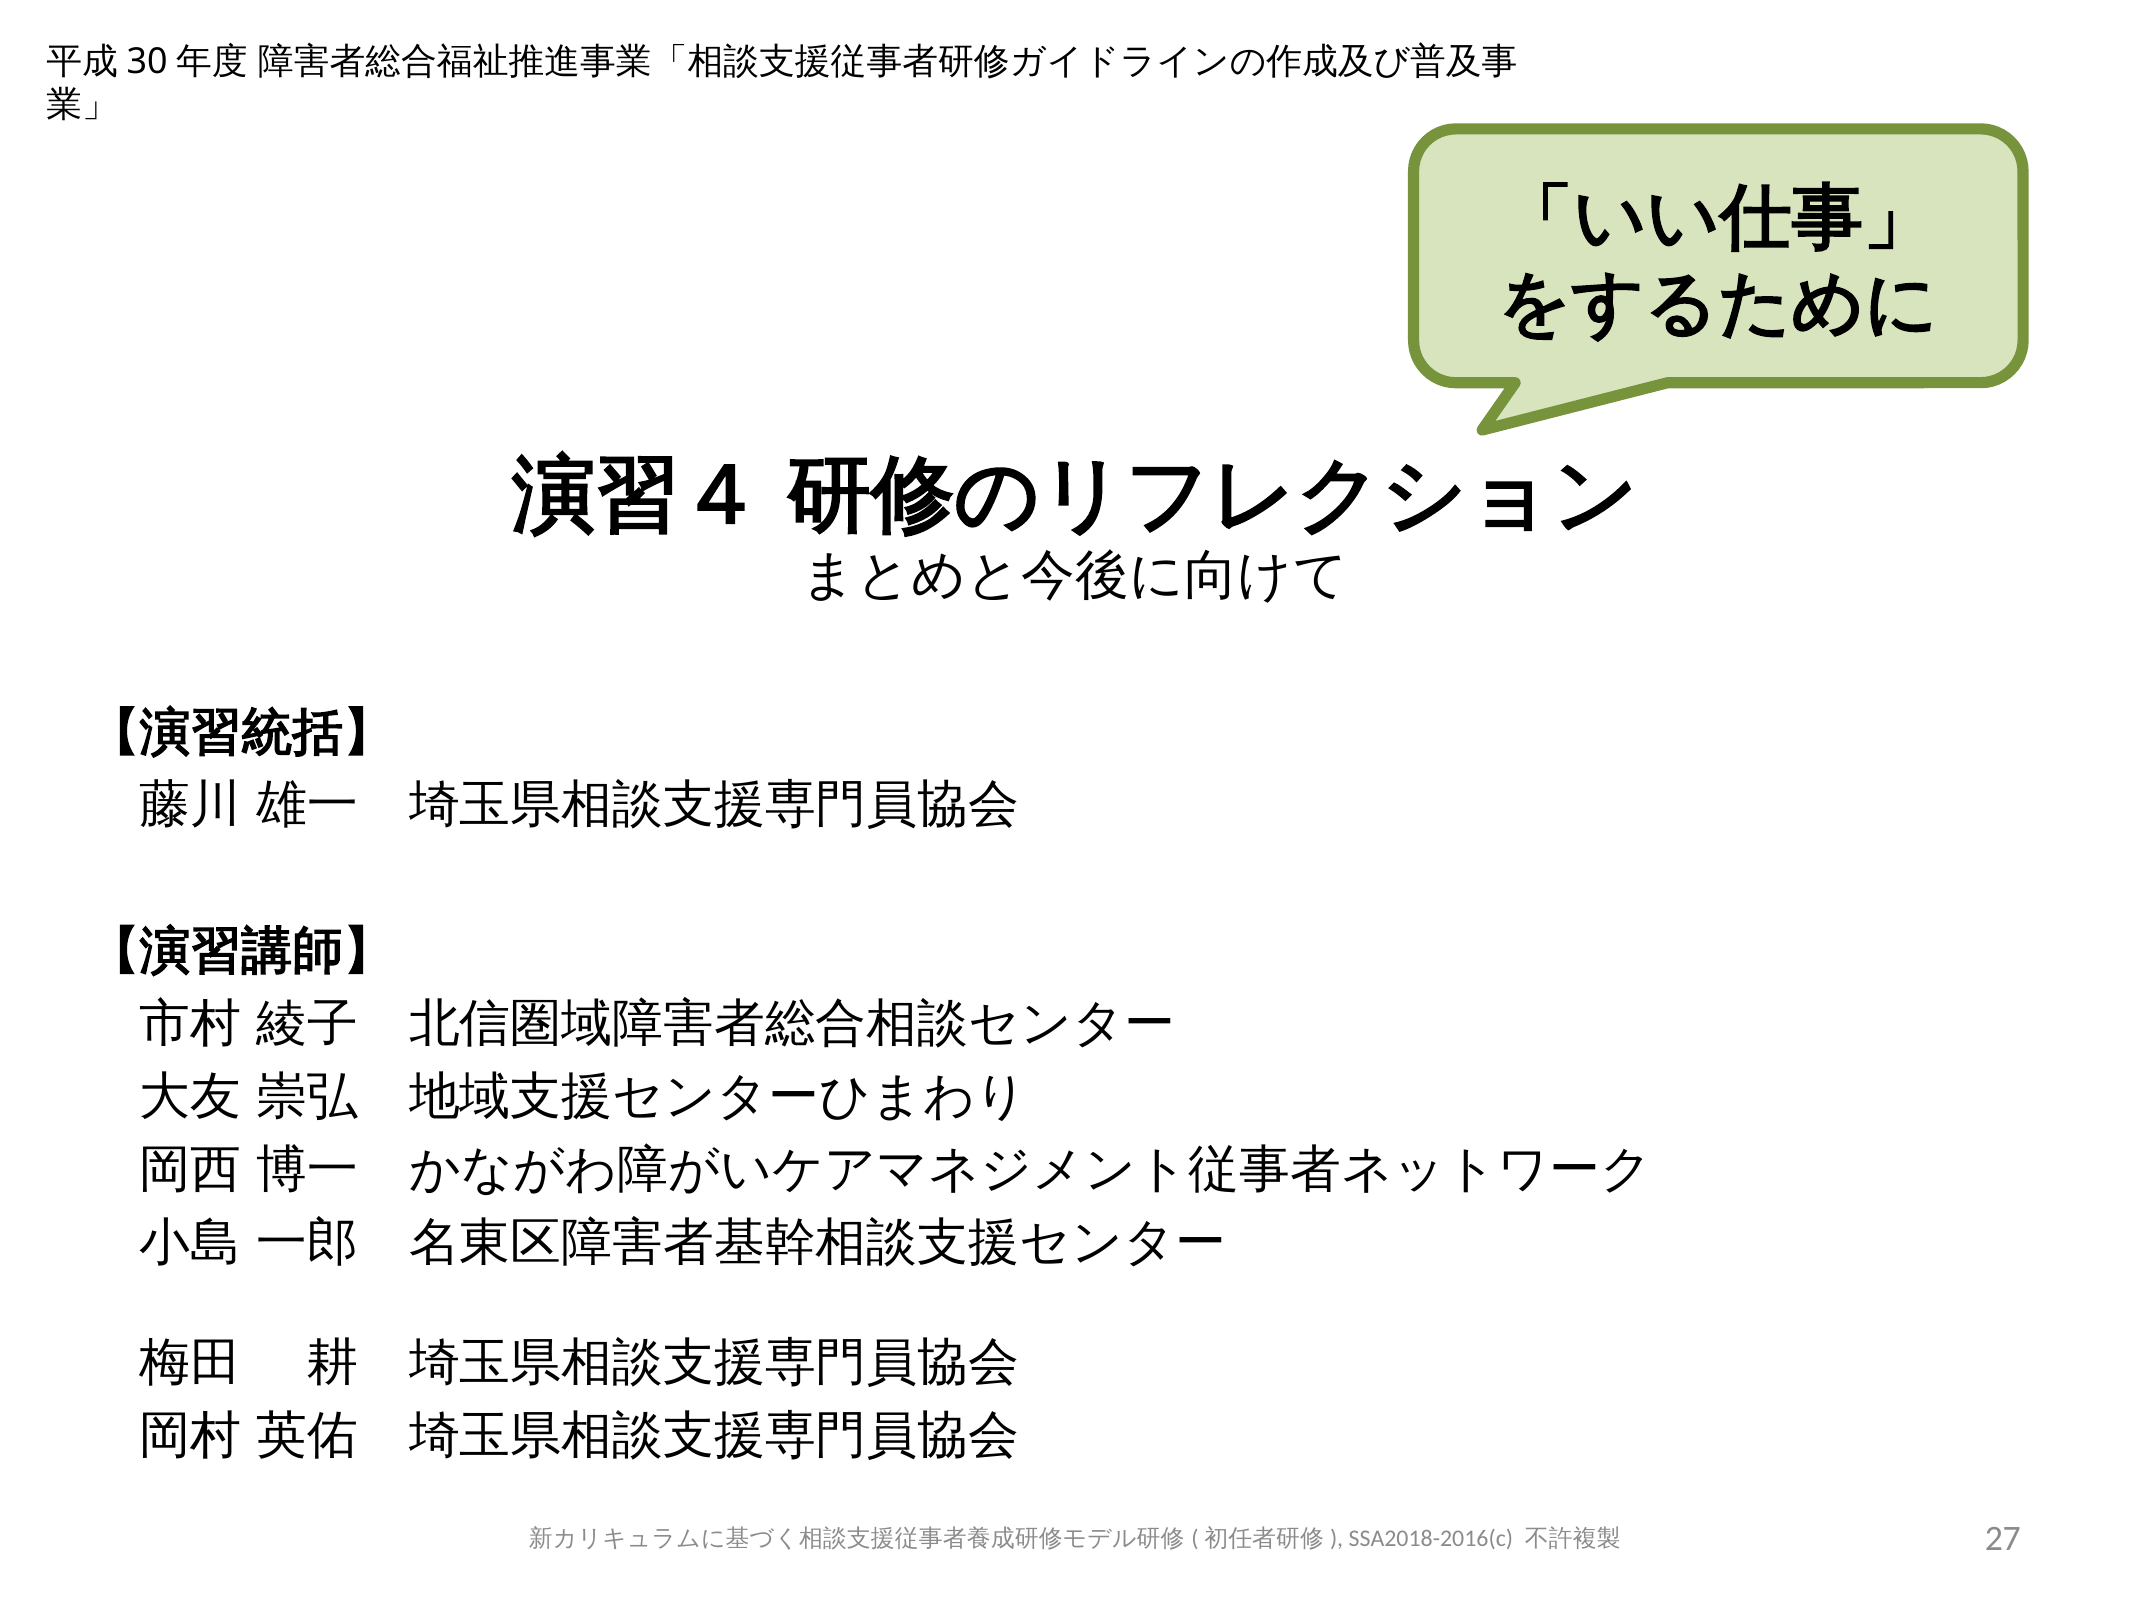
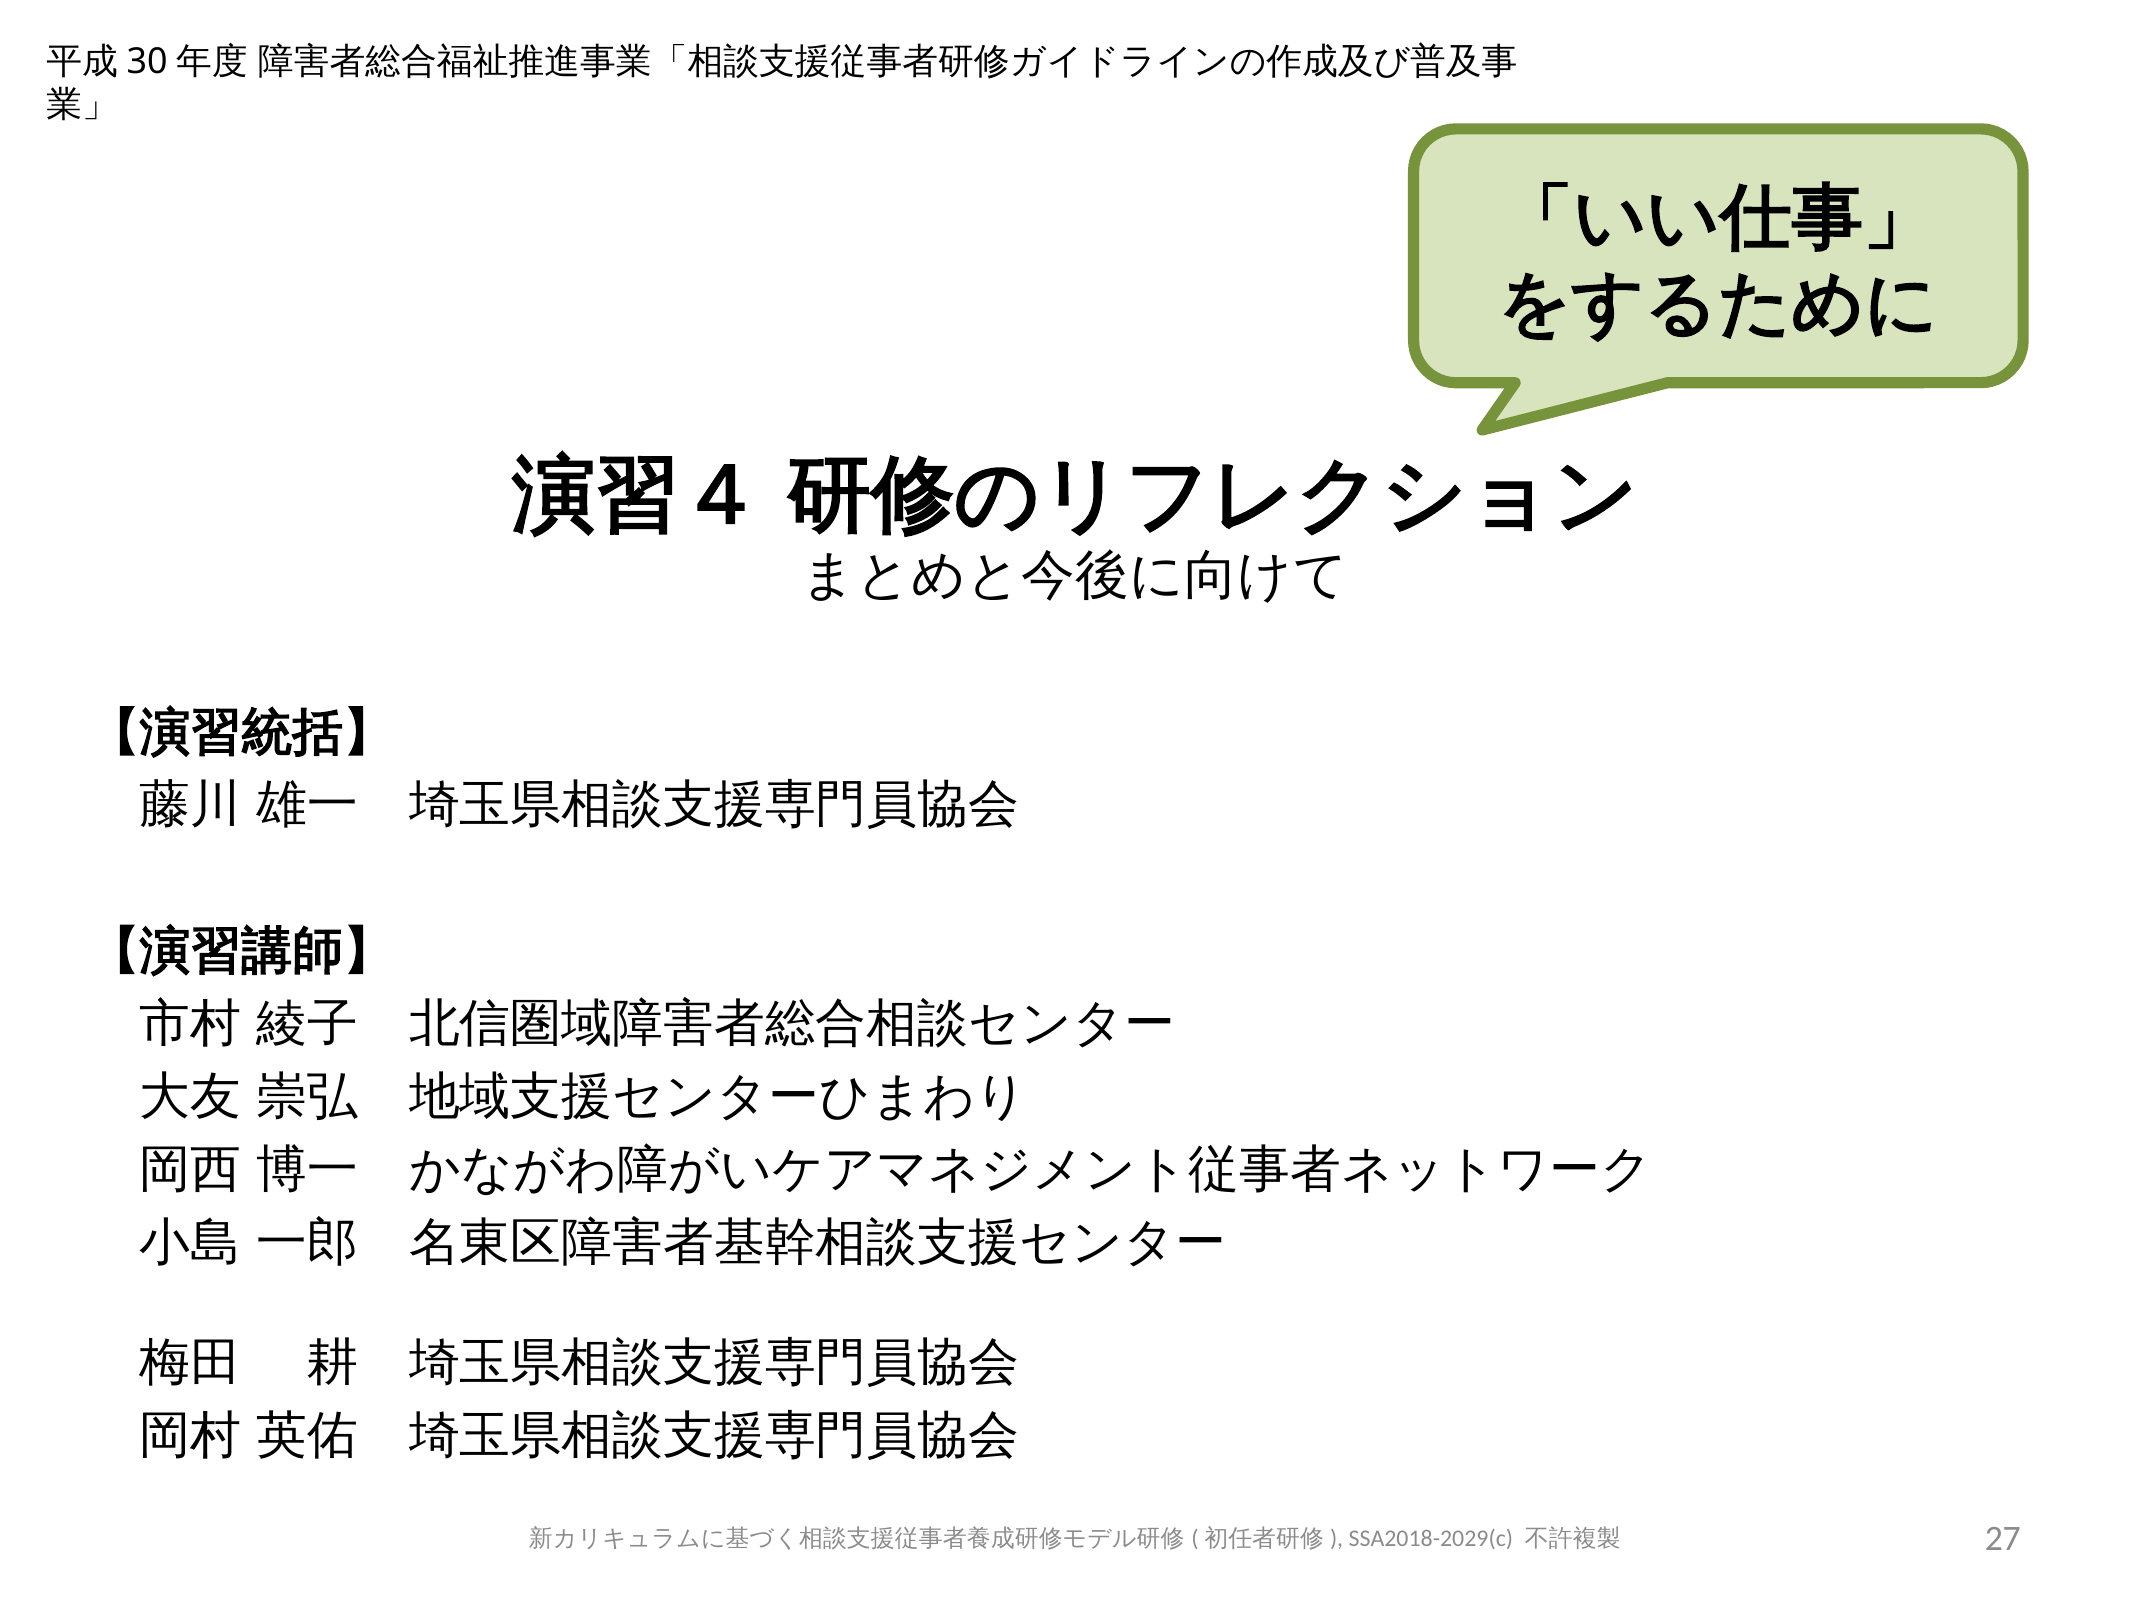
SSA2018-2016(c: SSA2018-2016(c -> SSA2018-2029(c
